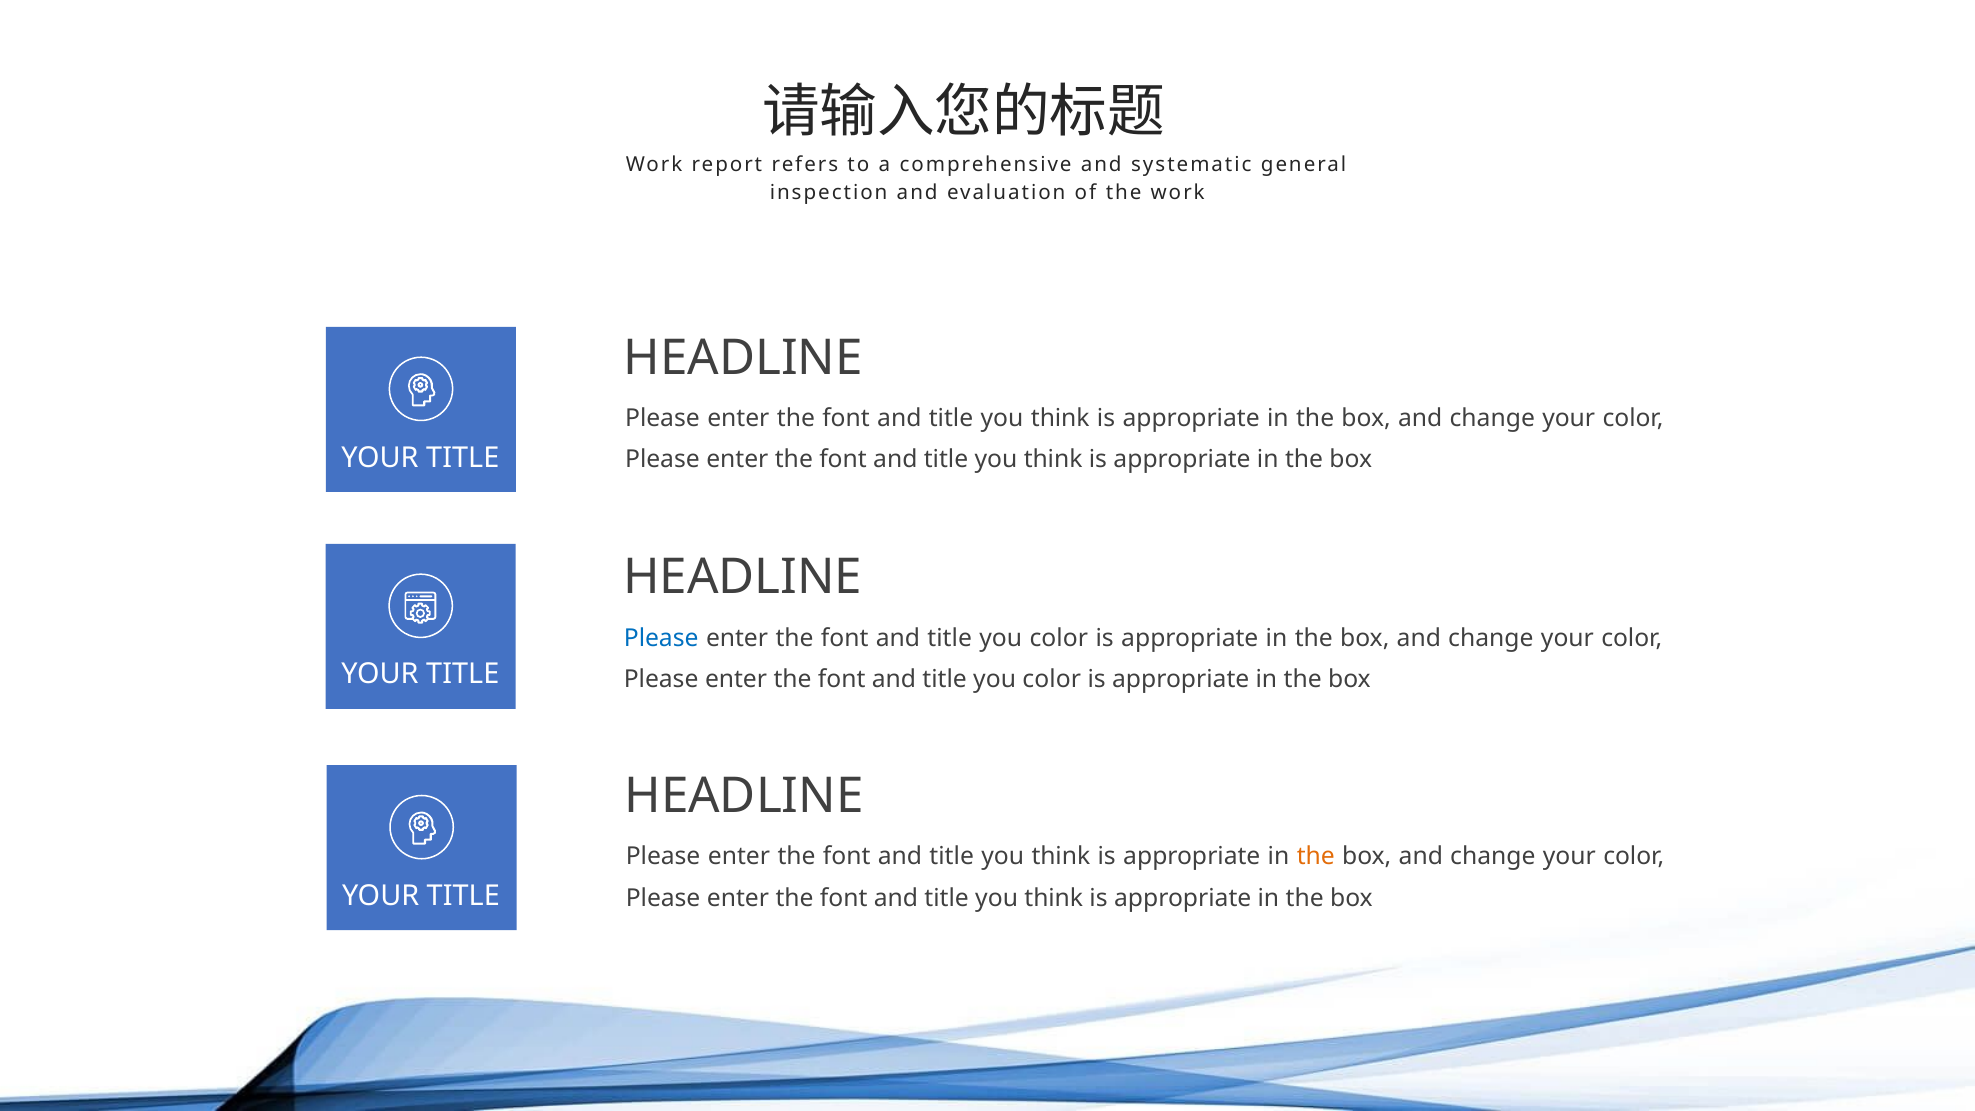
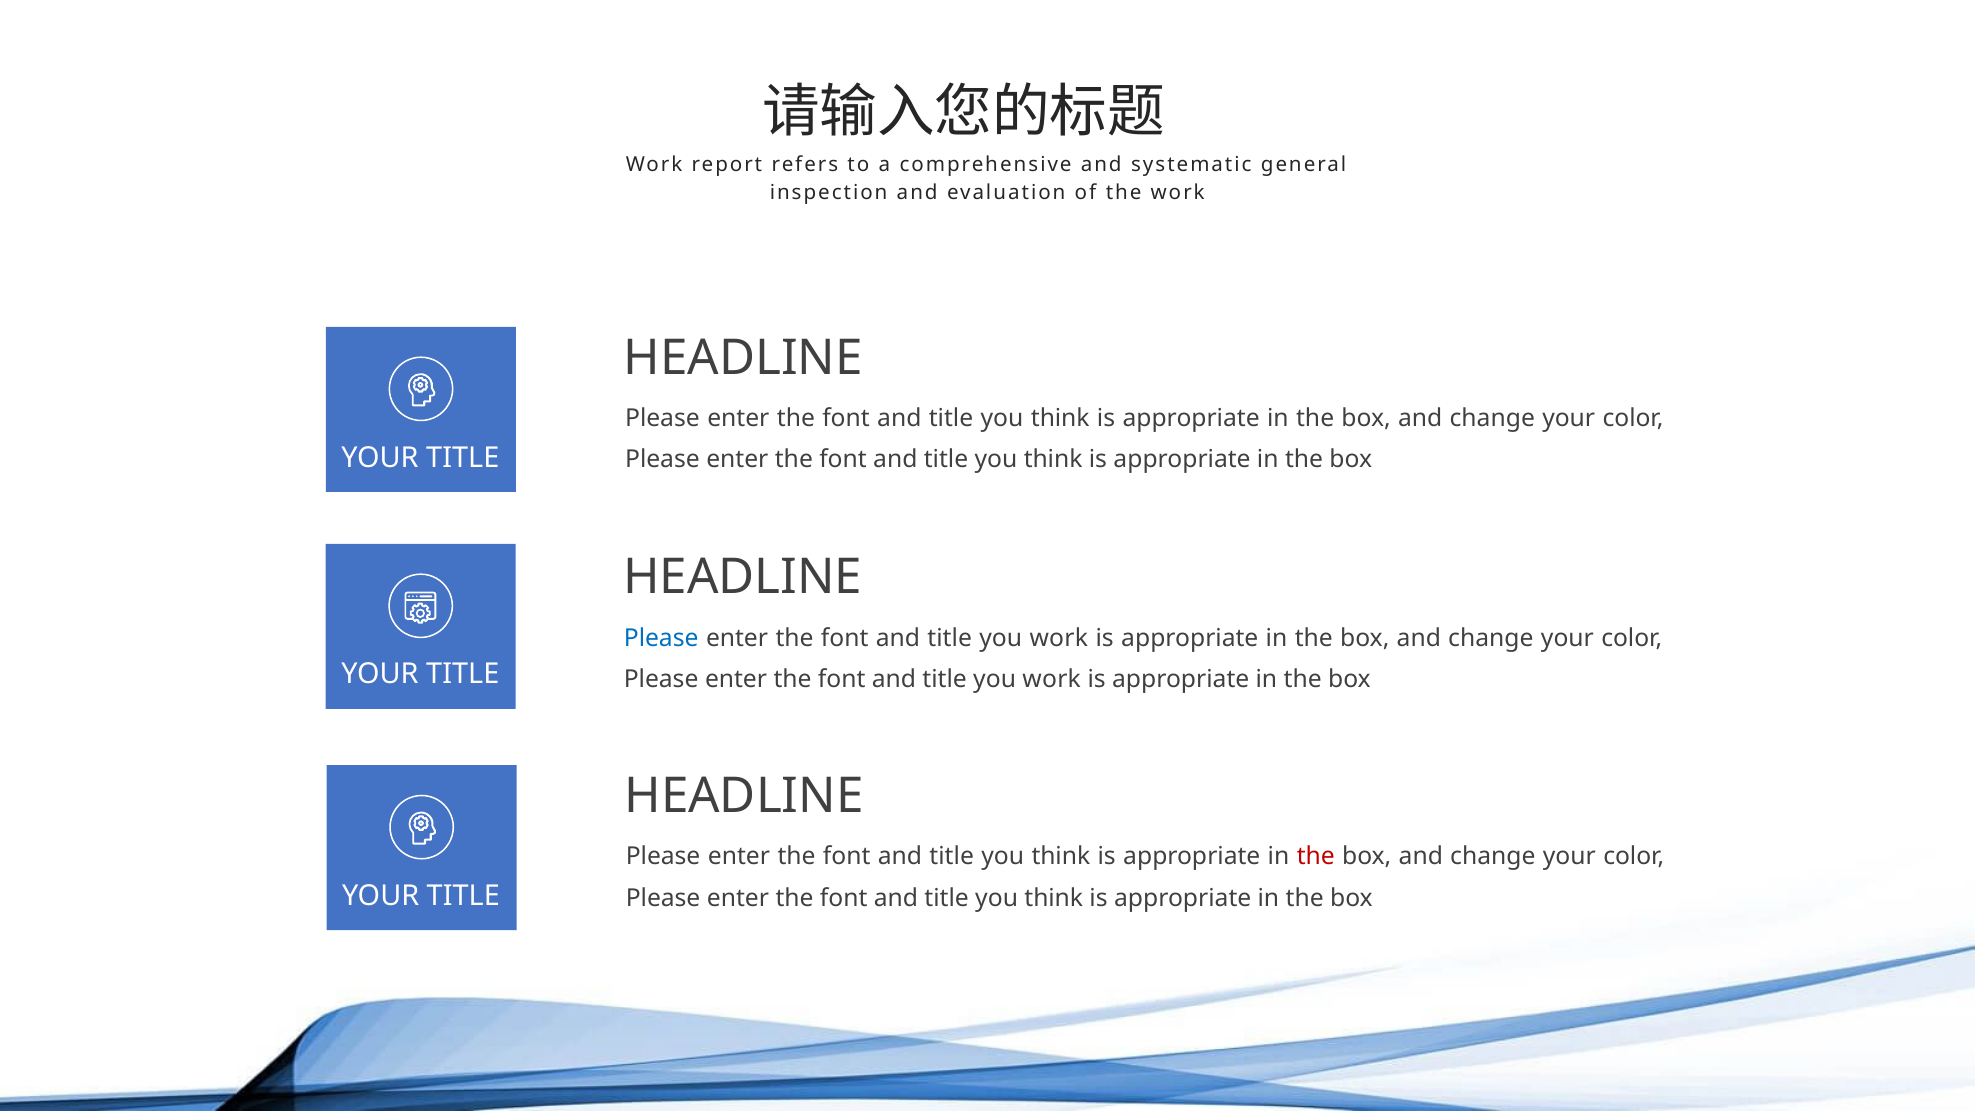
color at (1059, 638): color -> work
color at (1052, 679): color -> work
the at (1316, 857) colour: orange -> red
